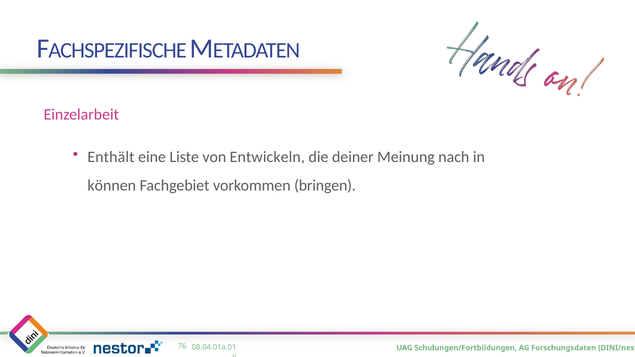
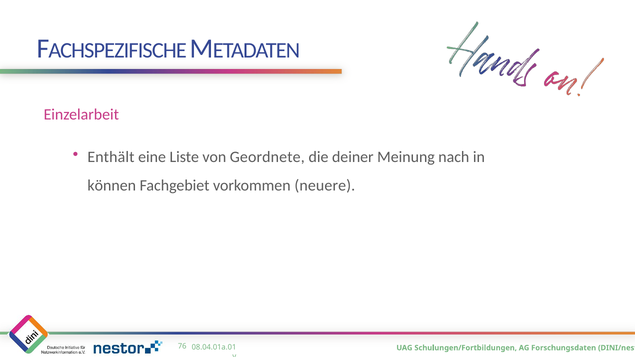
Entwickeln: Entwickeln -> Geordnete
bringen: bringen -> neuere
